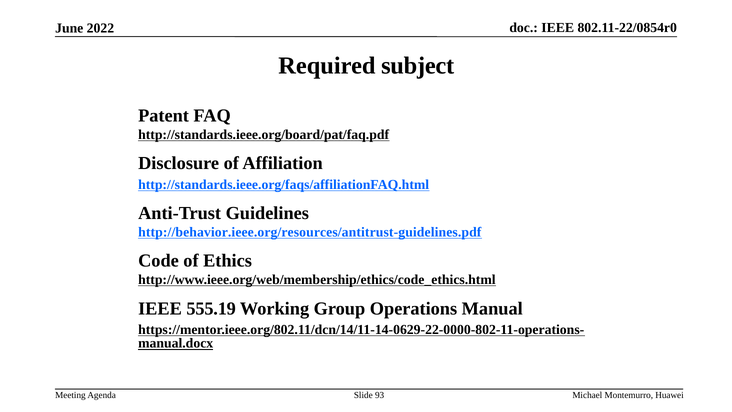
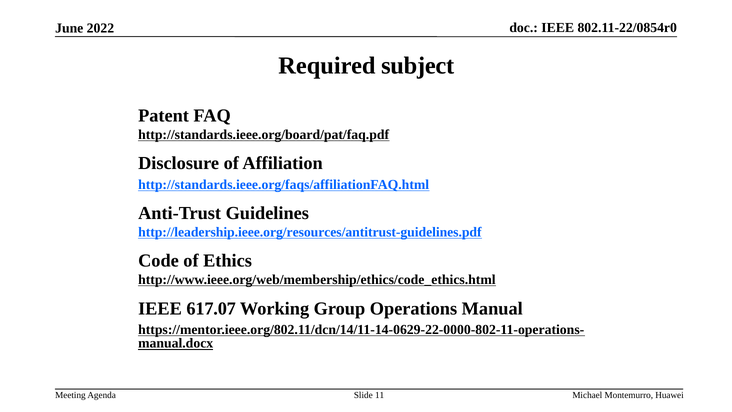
http://behavior.ieee.org/resources/antitrust-guidelines.pdf: http://behavior.ieee.org/resources/antitrust-guidelines.pdf -> http://leadership.ieee.org/resources/antitrust-guidelines.pdf
555.19: 555.19 -> 617.07
93: 93 -> 11
